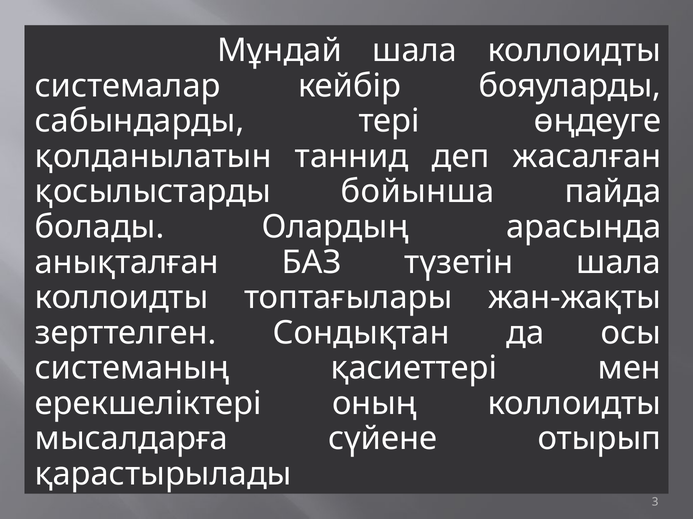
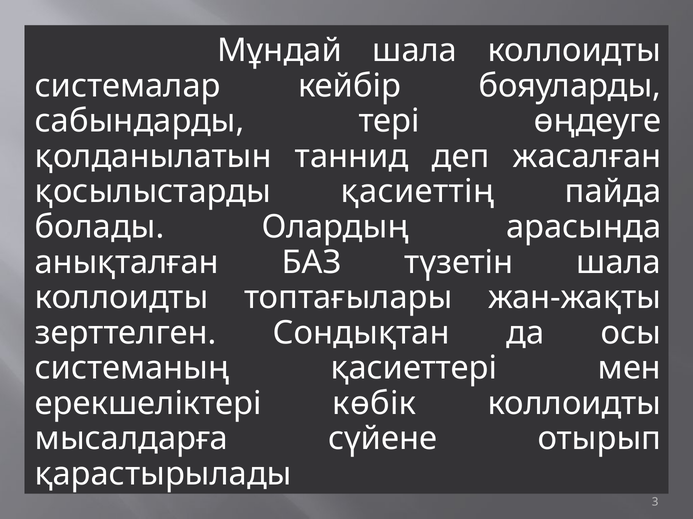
бойынша: бойынша -> қасиеттің
оның: оның -> көбік
